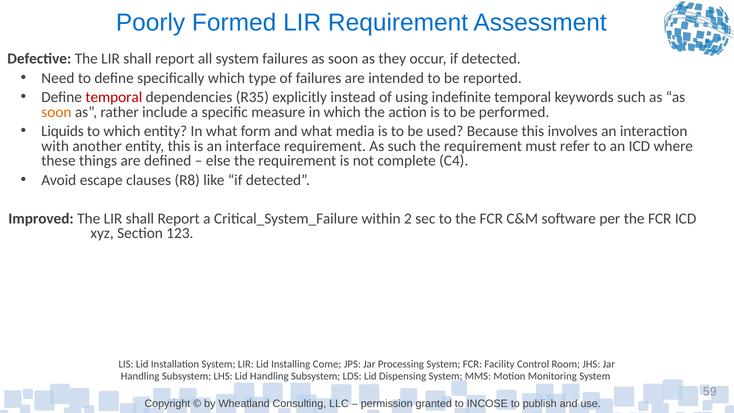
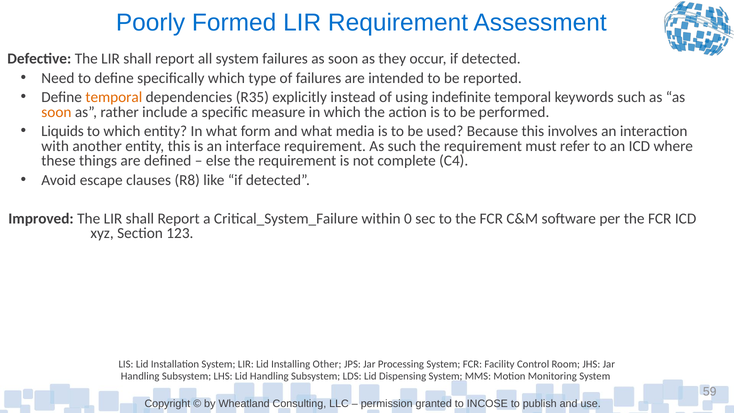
temporal at (114, 97) colour: red -> orange
2: 2 -> 0
Come: Come -> Other
